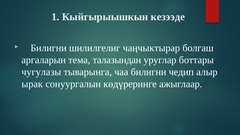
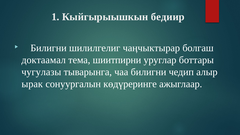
кезээде: кезээде -> бедиир
аргаларын: аргаларын -> доктаамал
талазындан: талазындан -> шиитпирни
